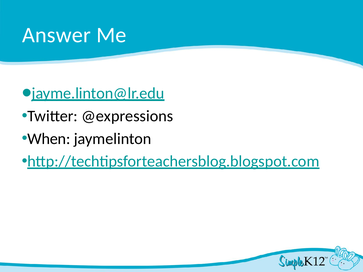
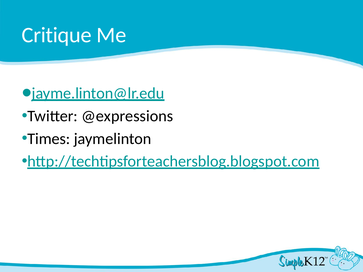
Answer: Answer -> Critique
When: When -> Times
